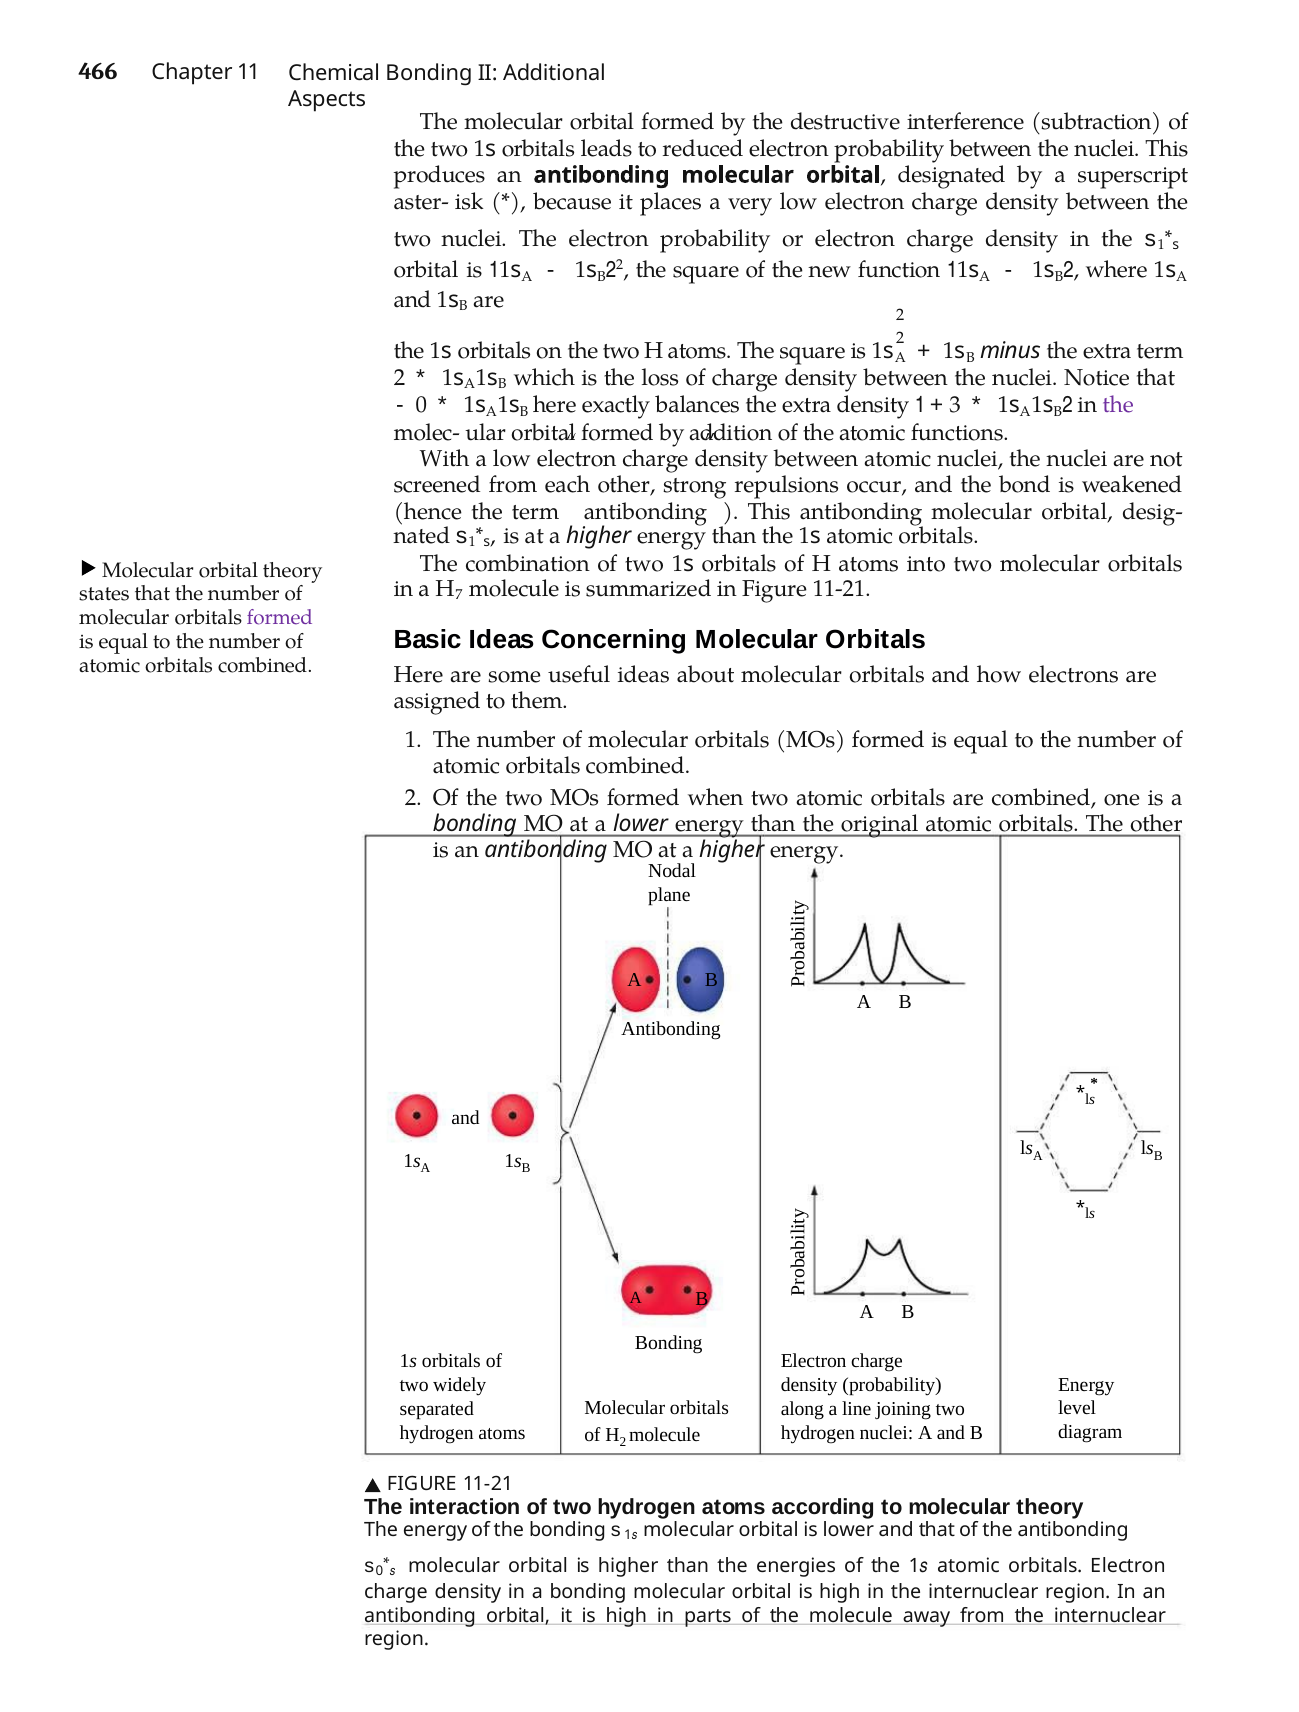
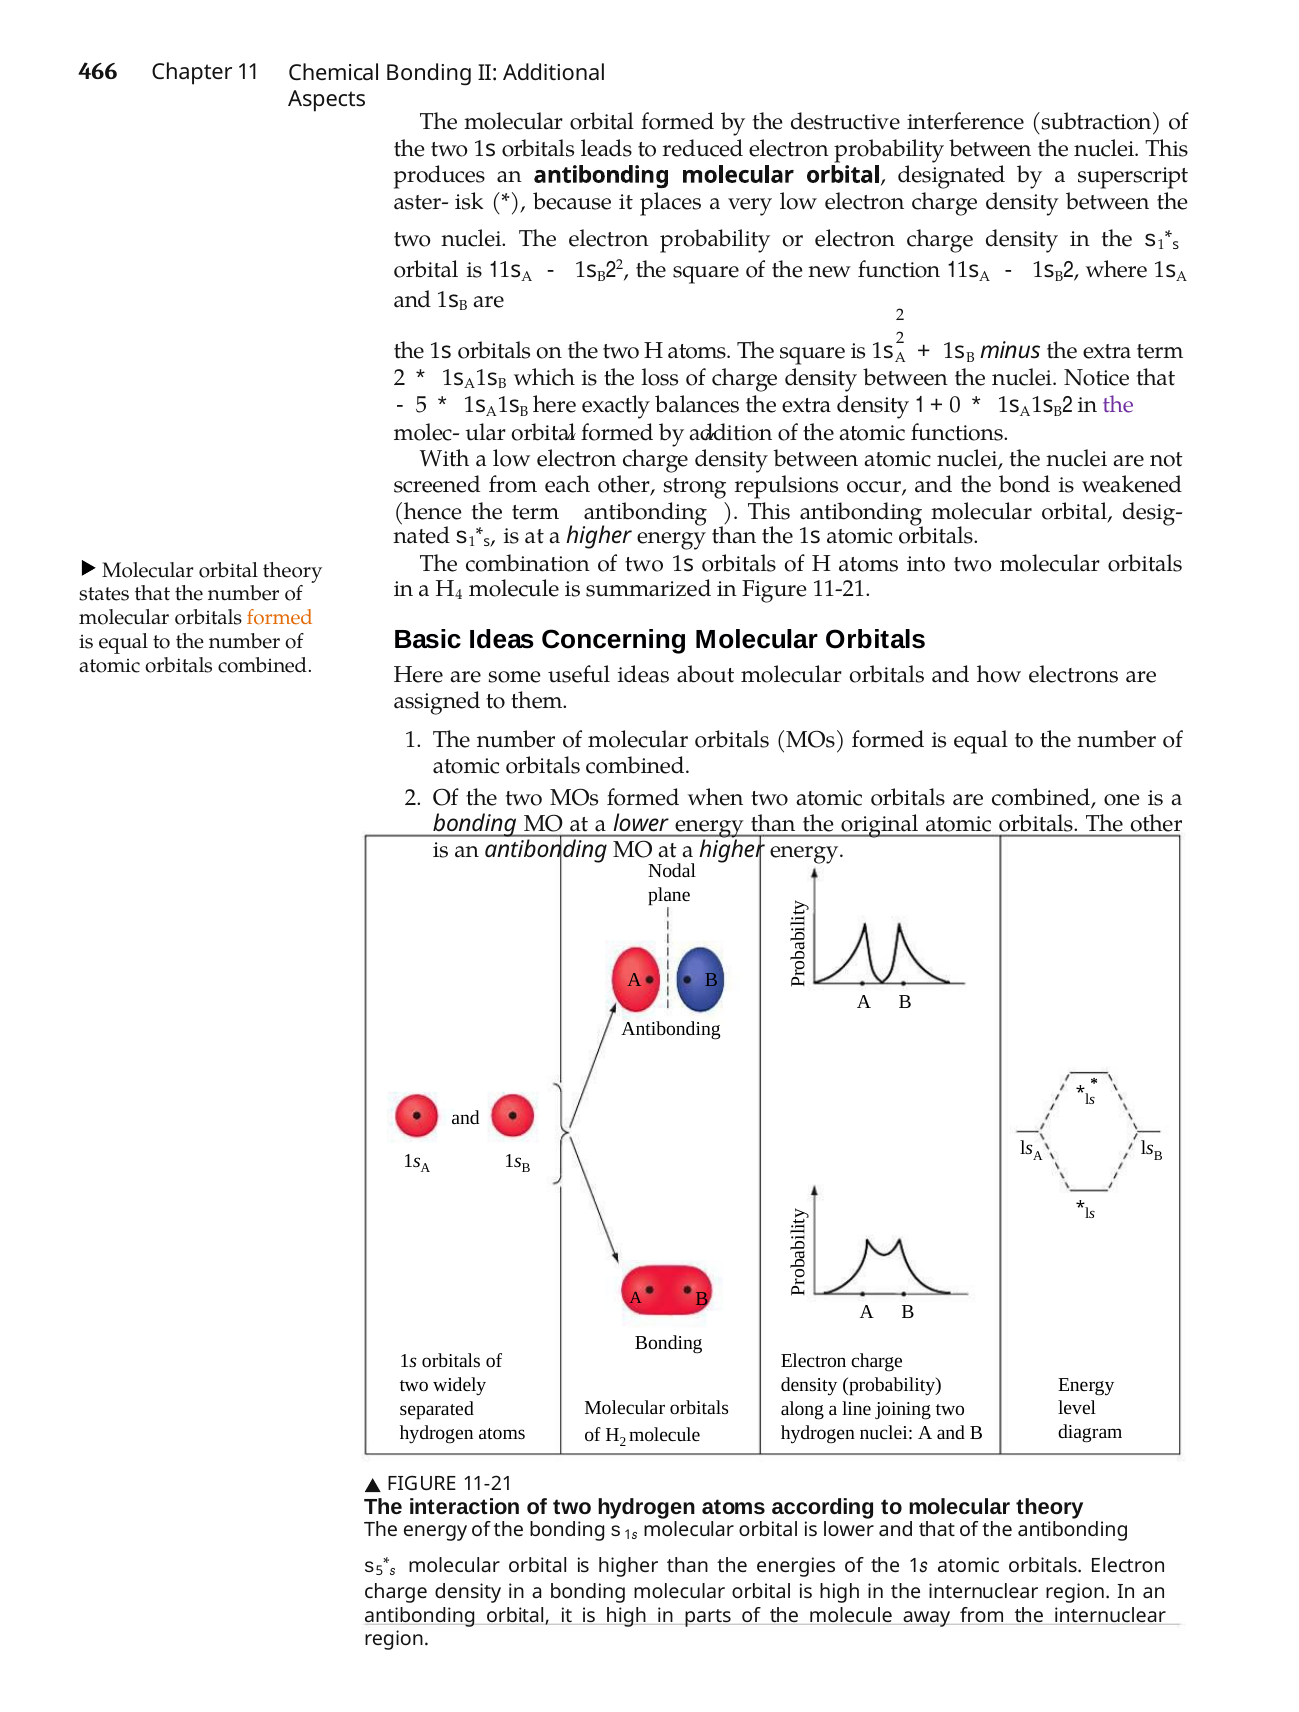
0 at (421, 405): 0 -> 5
3: 3 -> 0
7: 7 -> 4
formed at (280, 618) colour: purple -> orange
s 0: 0 -> 5
